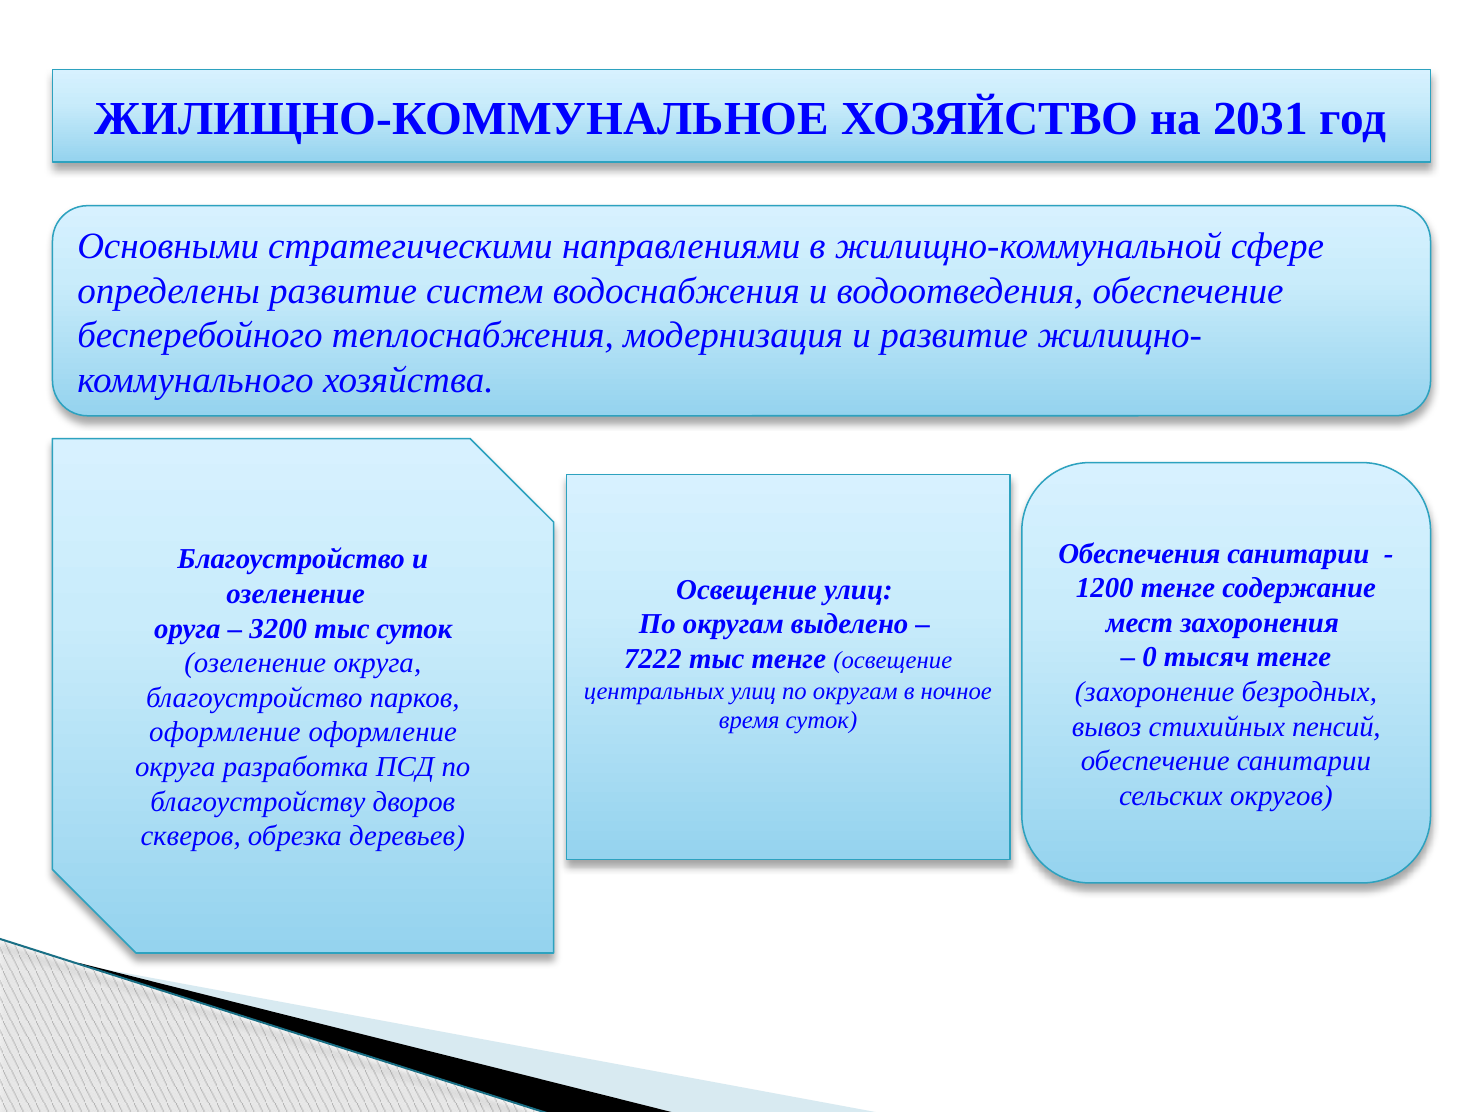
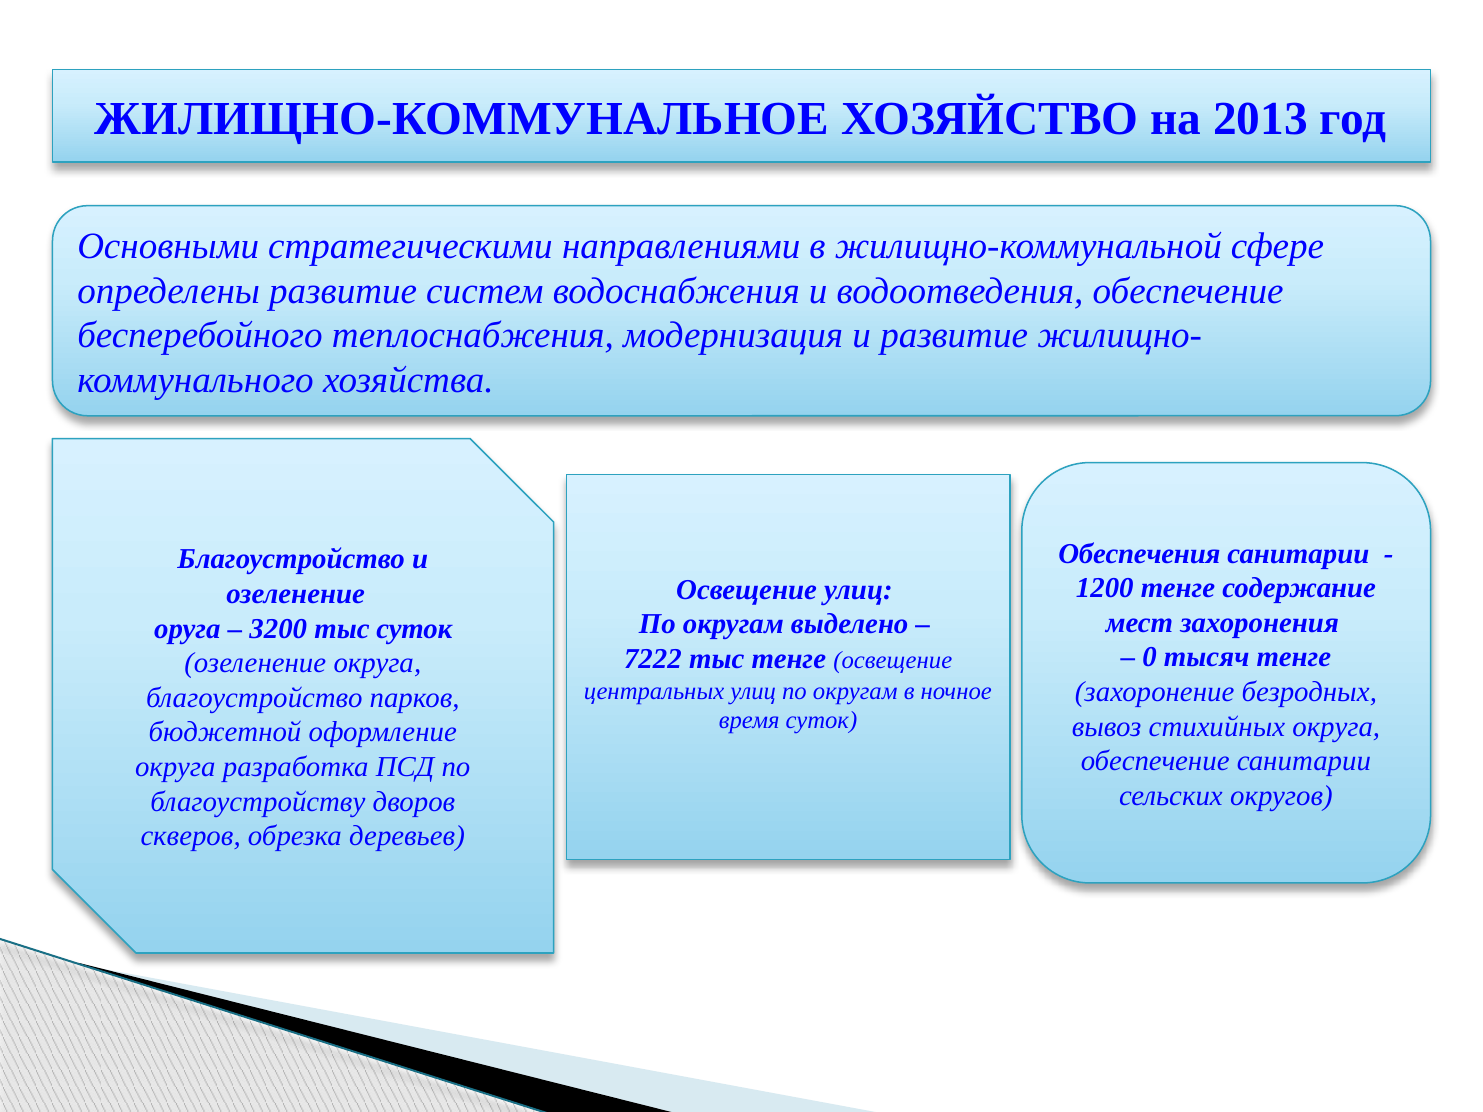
2031: 2031 -> 2013
стихийных пенсий: пенсий -> округа
оформление at (225, 733): оформление -> бюджетной
